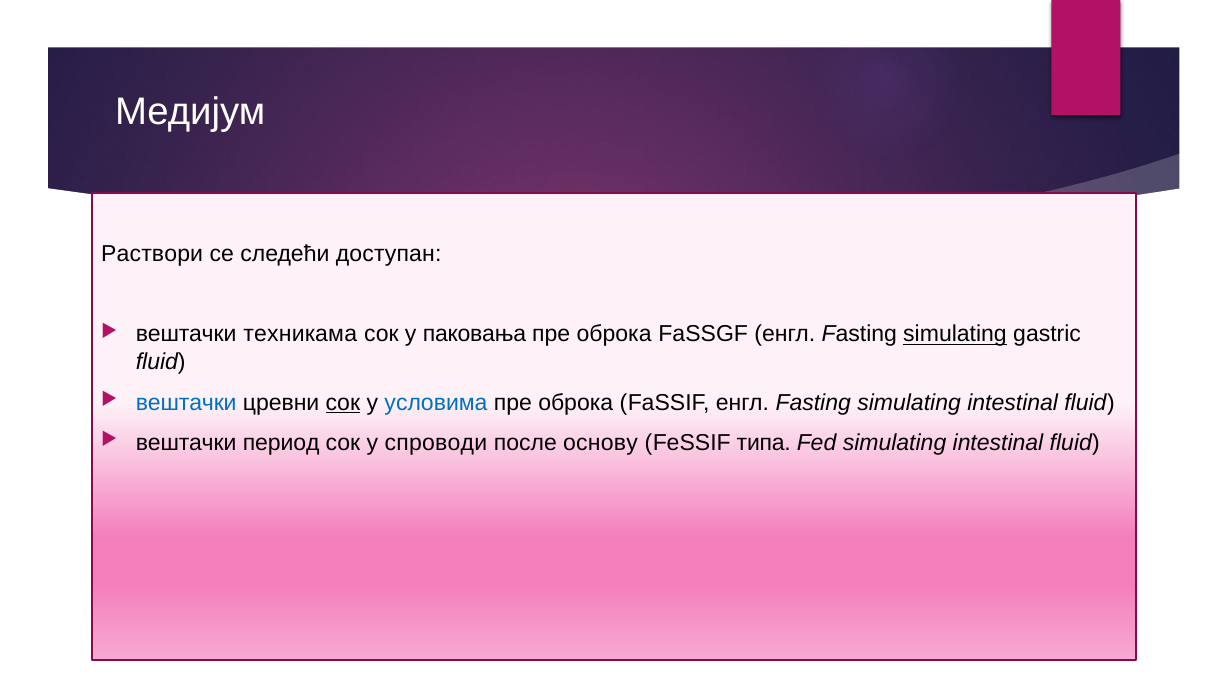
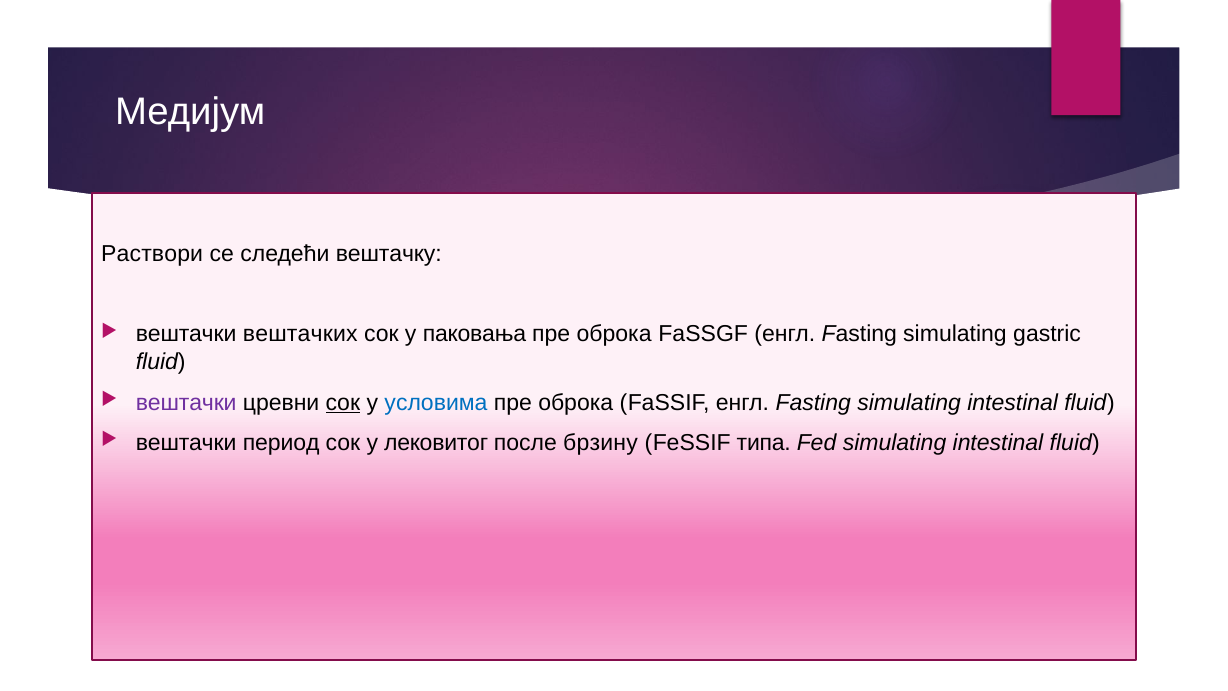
доступан: доступан -> вештачку
техникама: техникама -> вештачких
simulating at (955, 334) underline: present -> none
вештачки at (186, 402) colour: blue -> purple
спроводи: спроводи -> лековитог
основу: основу -> брзину
